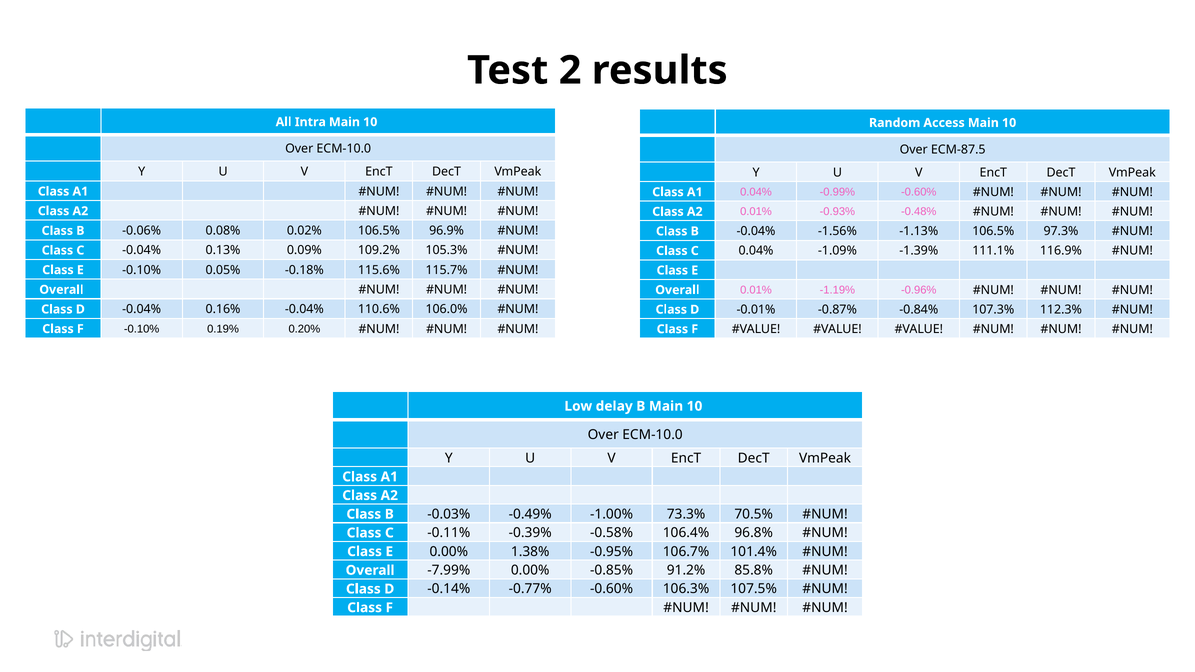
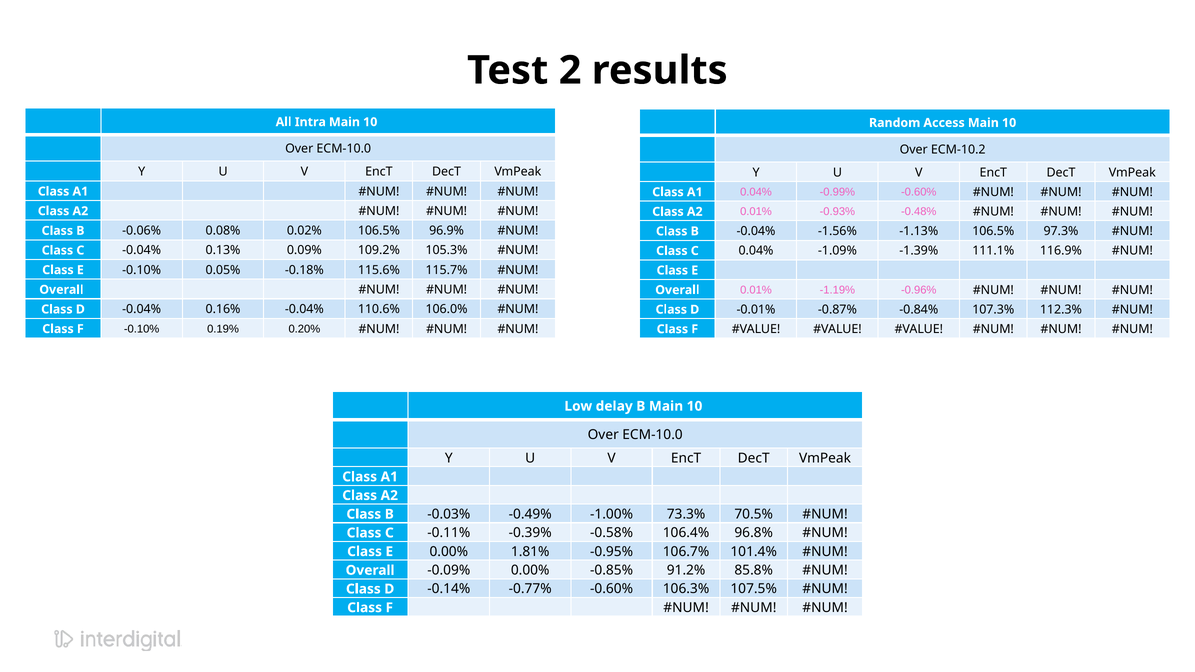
ECM-87.5: ECM-87.5 -> ECM-10.2
1.38%: 1.38% -> 1.81%
-7.99%: -7.99% -> -0.09%
